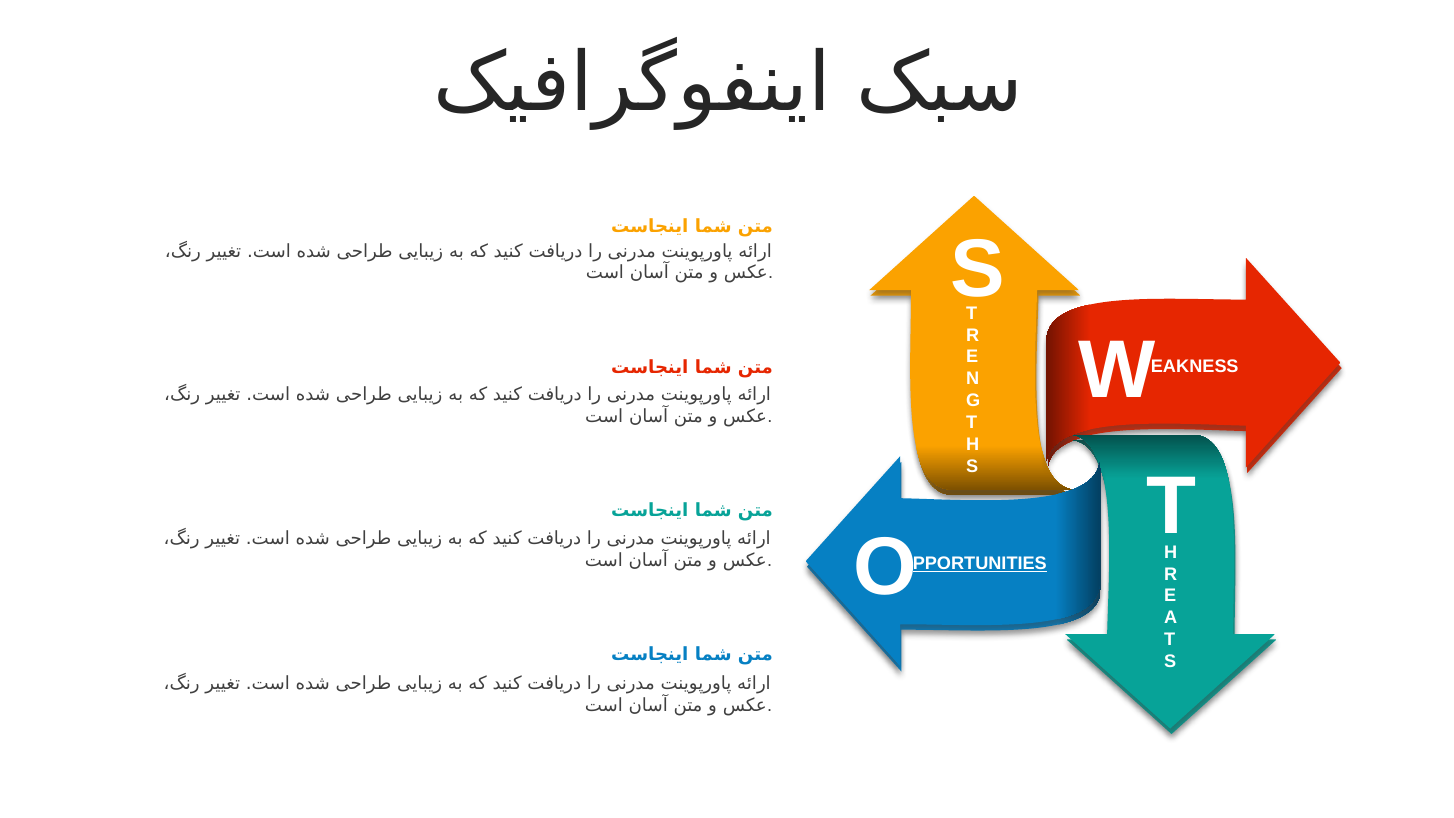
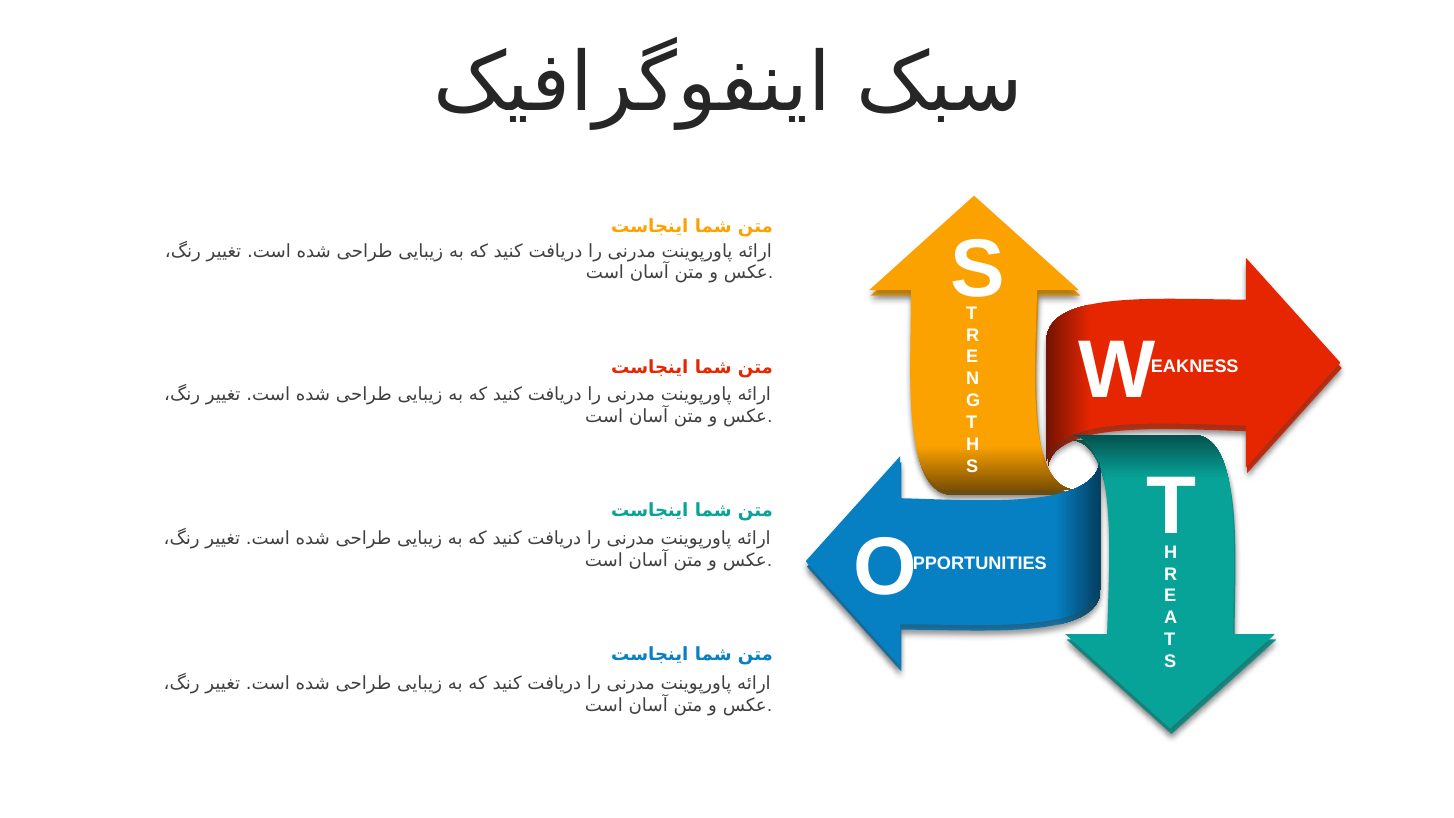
PPORTUNITIES underline: present -> none
